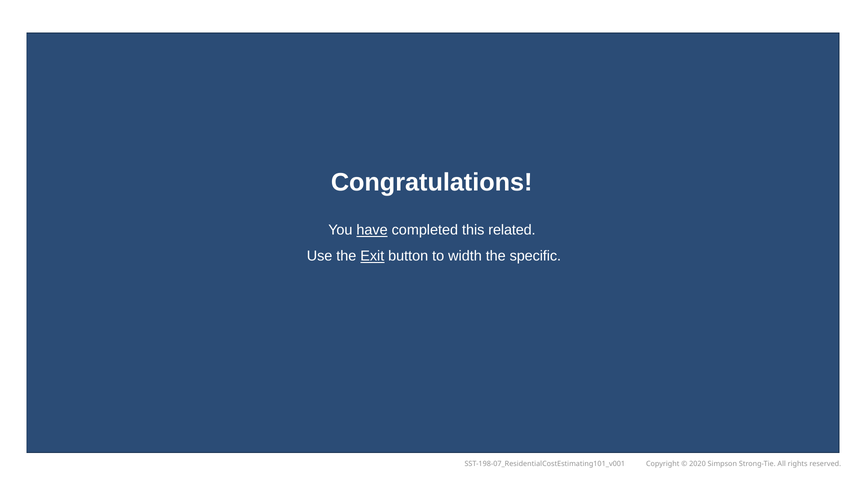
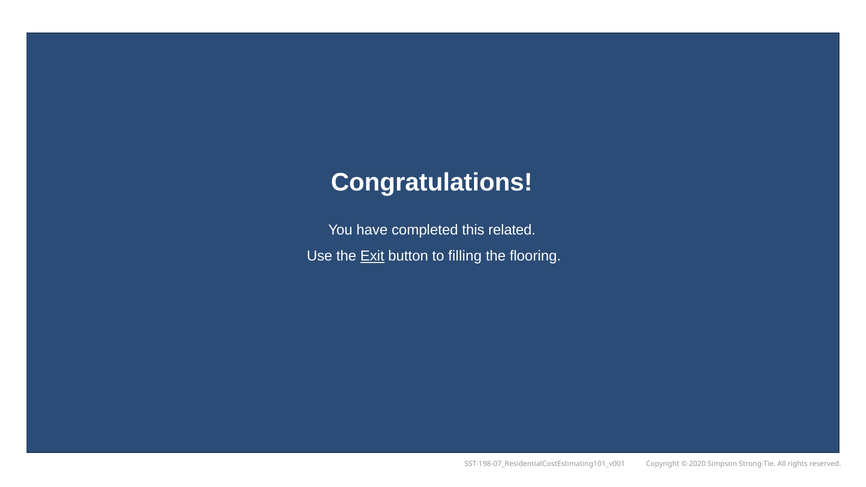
have underline: present -> none
width: width -> filling
specific: specific -> flooring
